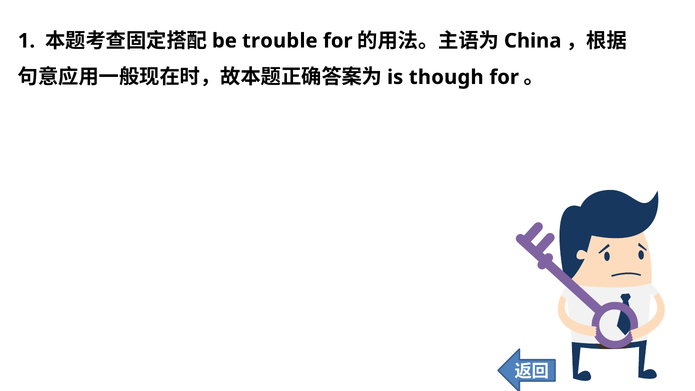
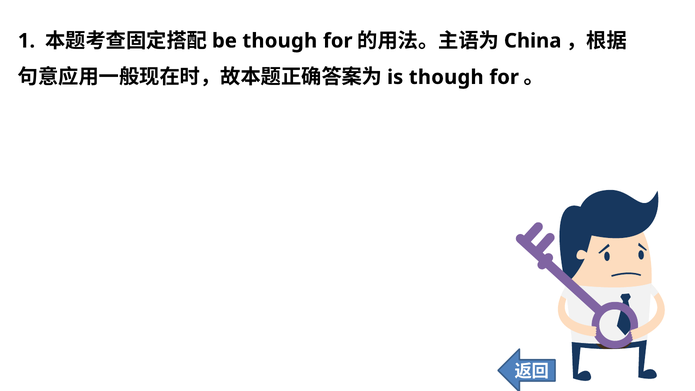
trouble at (280, 41): trouble -> though
